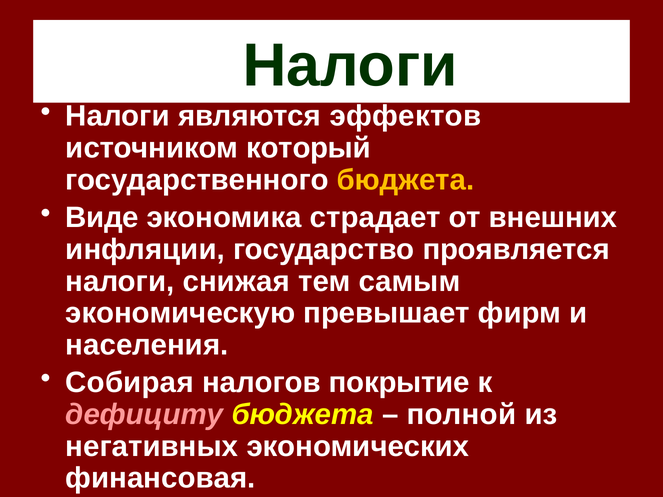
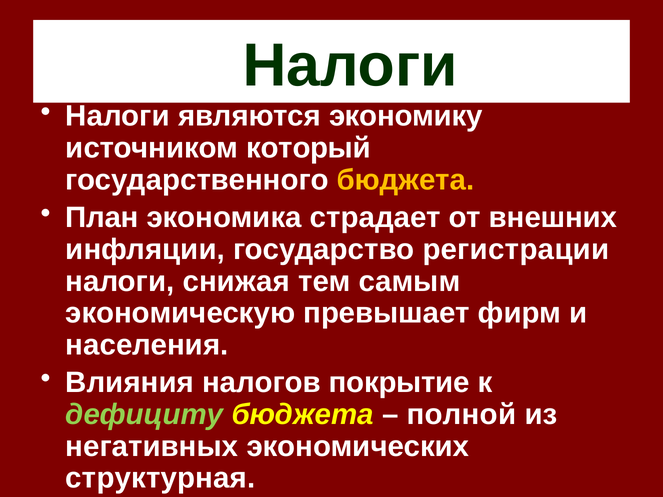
эффектов: эффектов -> экономику
Виде: Виде -> План
проявляется: проявляется -> регистрации
Собирая: Собирая -> Влияния
дефициту colour: pink -> light green
финансовая: финансовая -> структурная
